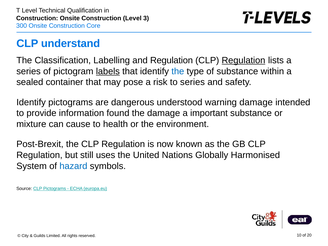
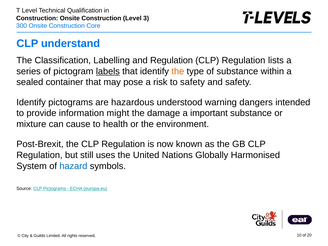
Regulation at (243, 60) underline: present -> none
the at (178, 71) colour: blue -> orange
to series: series -> safety
dangerous: dangerous -> hazardous
warning damage: damage -> dangers
found: found -> might
